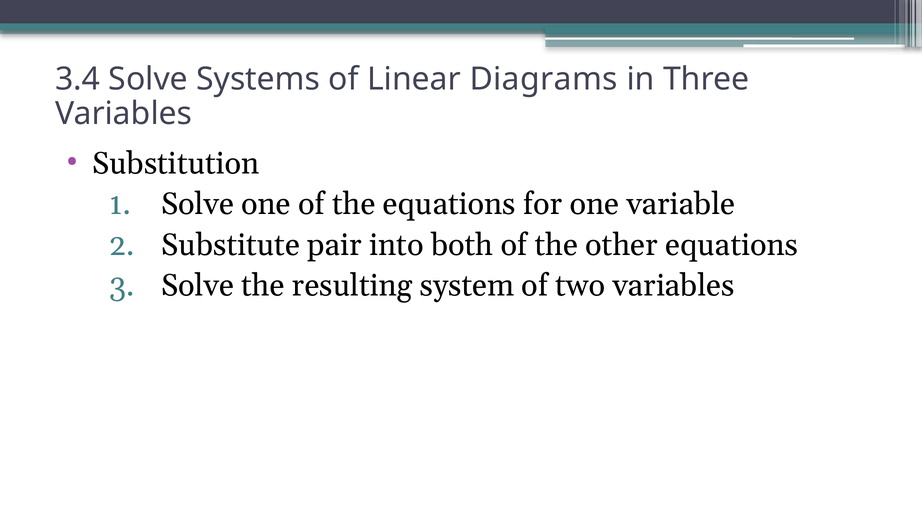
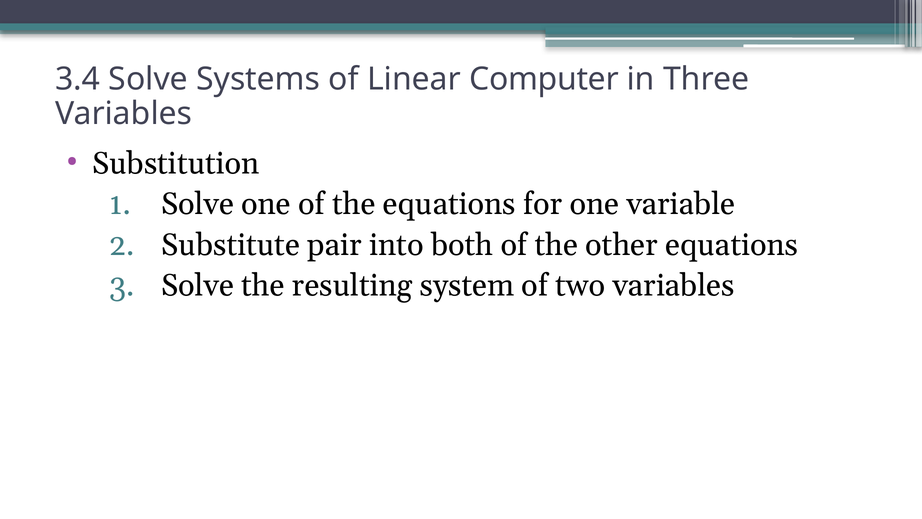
Diagrams: Diagrams -> Computer
